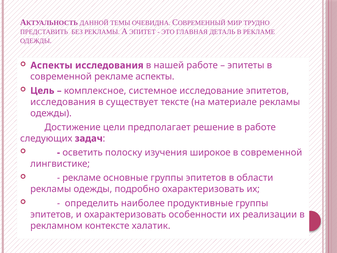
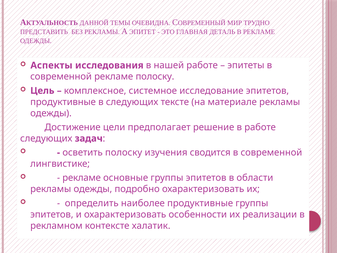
рекламе аспекты: аспекты -> полоску
исследования at (63, 102): исследования -> продуктивные
в существует: существует -> следующих
широкое: широкое -> сводится
